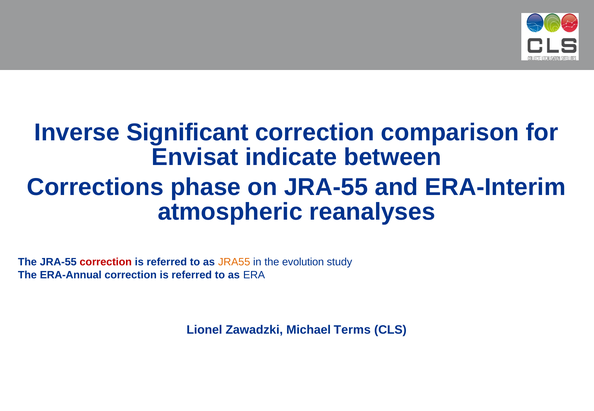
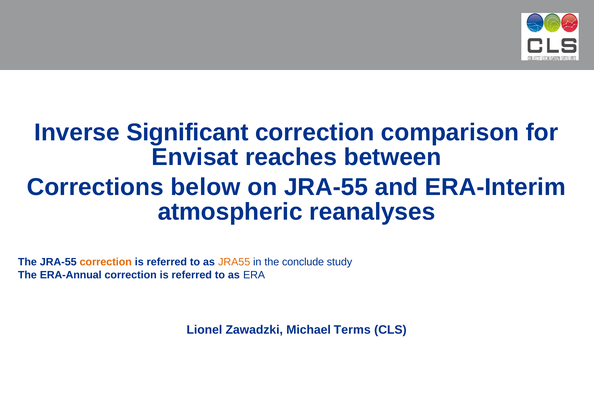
indicate: indicate -> reaches
phase: phase -> below
correction at (106, 262) colour: red -> orange
evolution: evolution -> conclude
